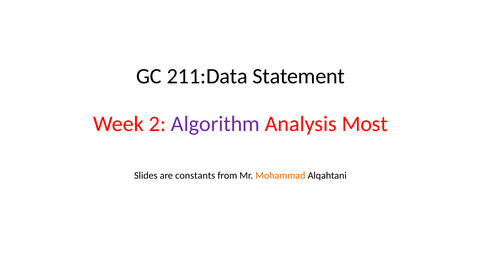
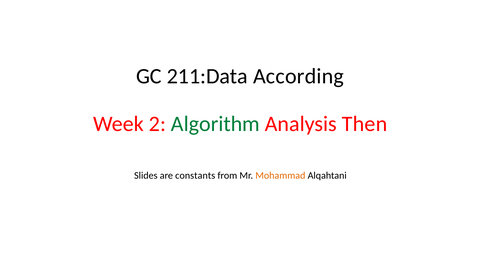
Statement: Statement -> According
Algorithm colour: purple -> green
Most: Most -> Then
